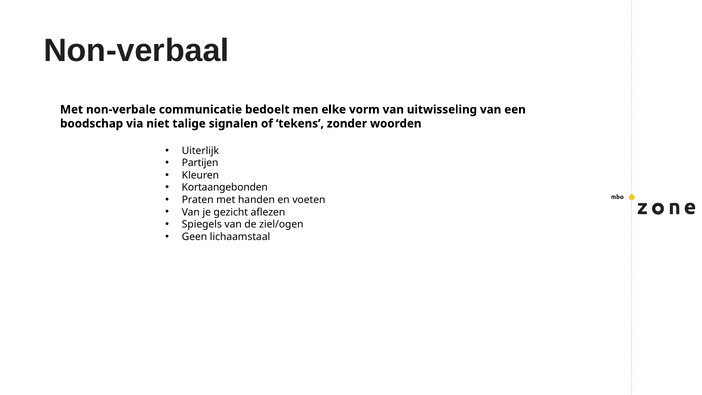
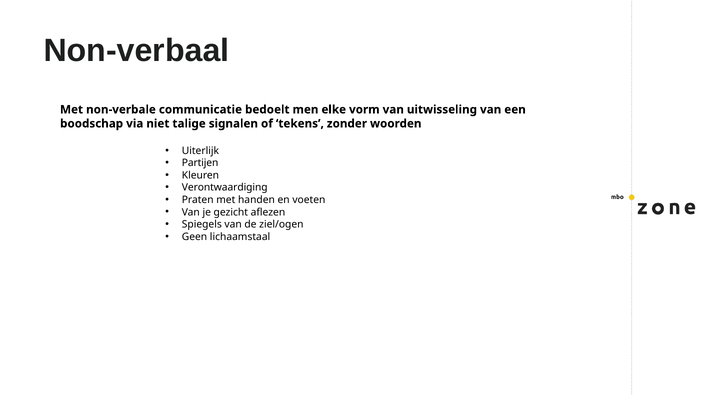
Kortaangebonden: Kortaangebonden -> Verontwaardiging
